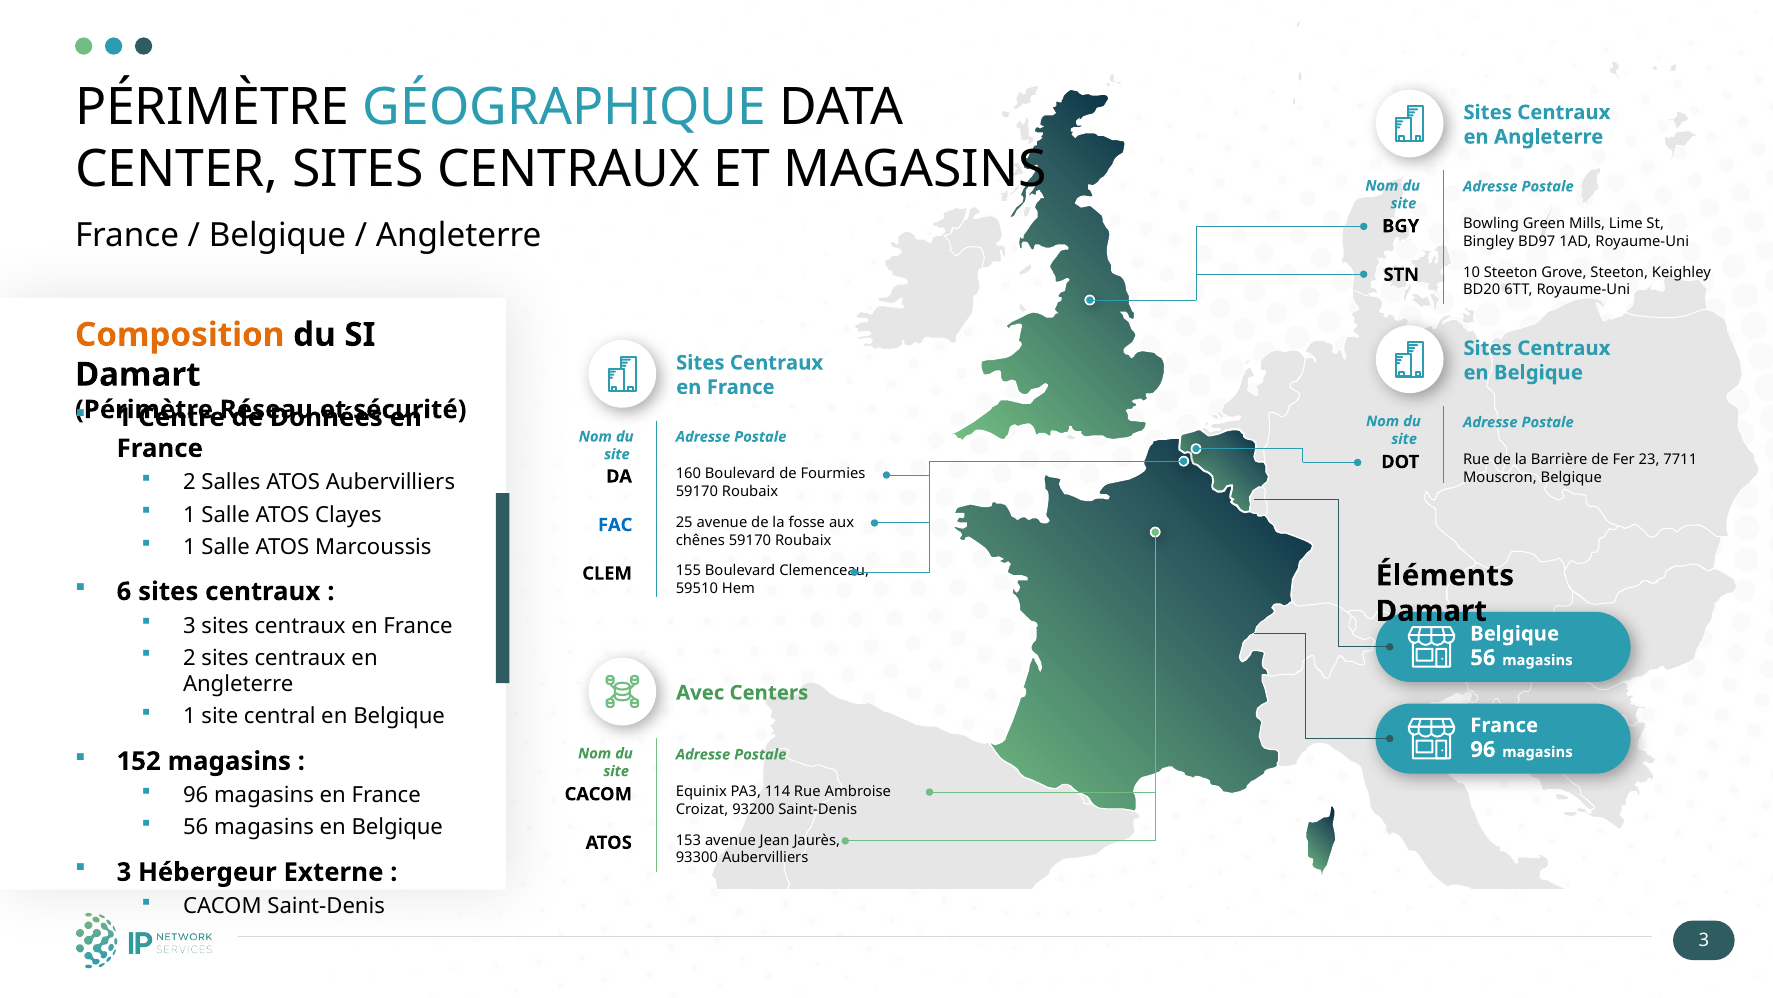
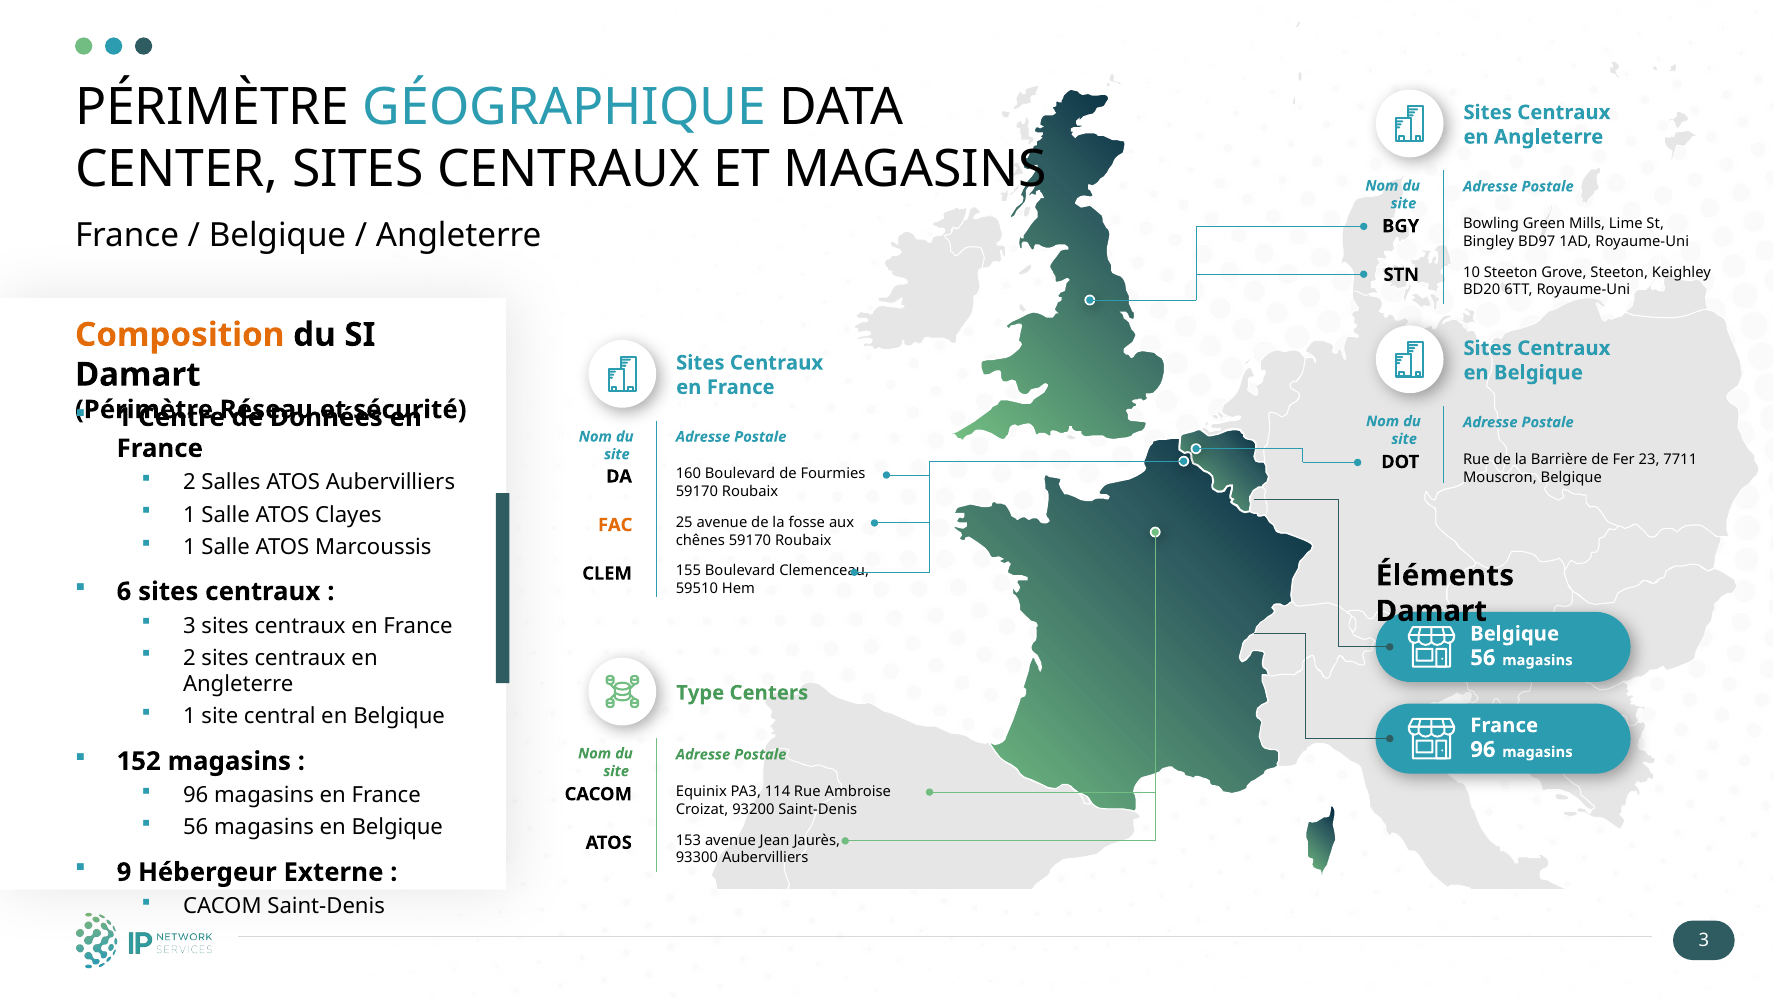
FAC colour: blue -> orange
Avec: Avec -> Type
3 at (124, 872): 3 -> 9
